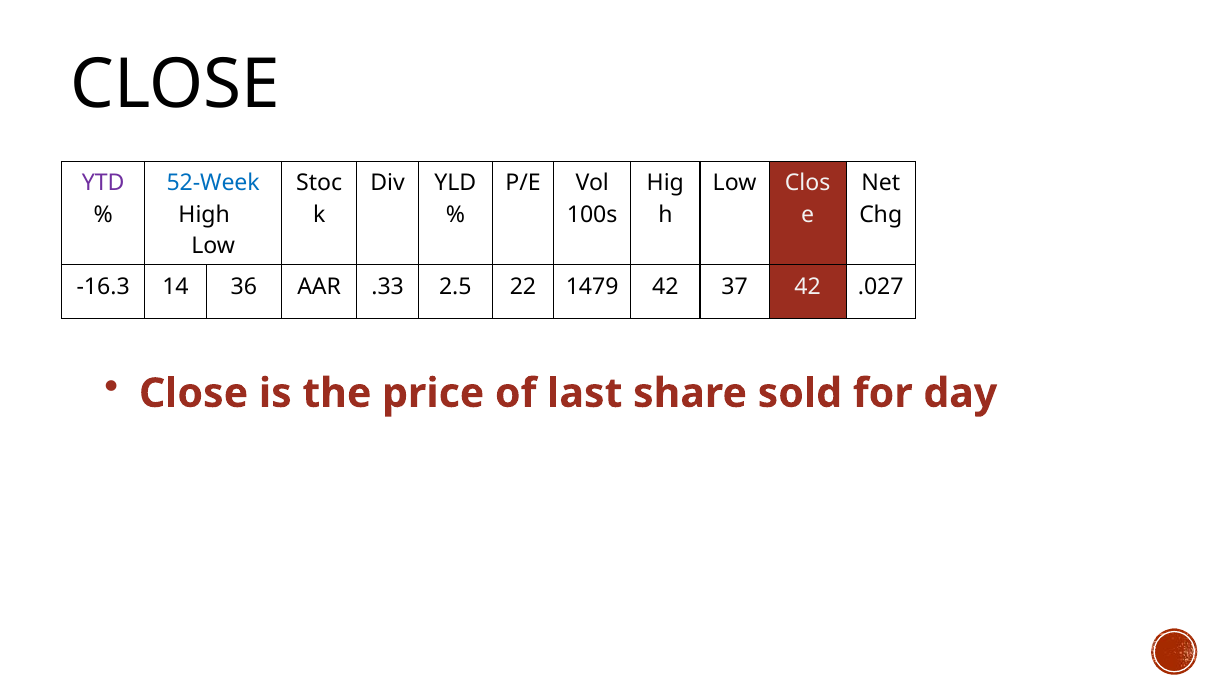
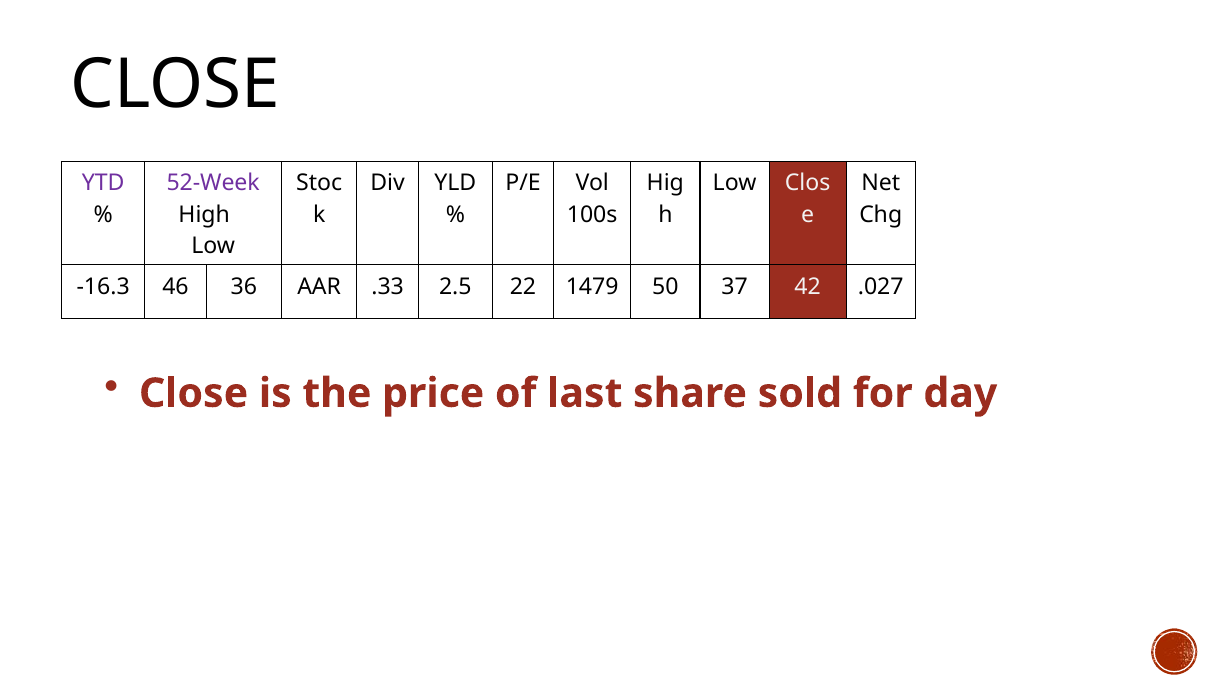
52-Week colour: blue -> purple
14: 14 -> 46
1479 42: 42 -> 50
